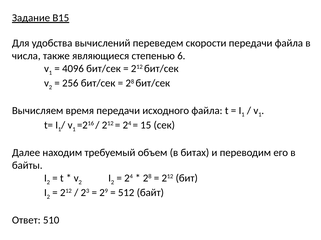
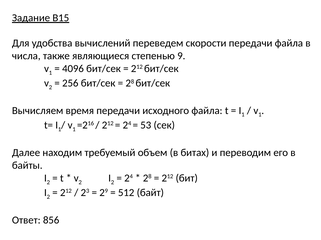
6: 6 -> 9
15: 15 -> 53
510: 510 -> 856
